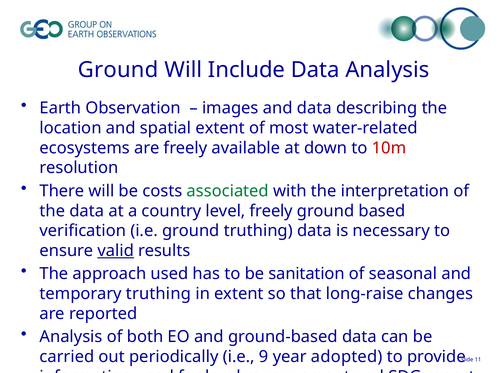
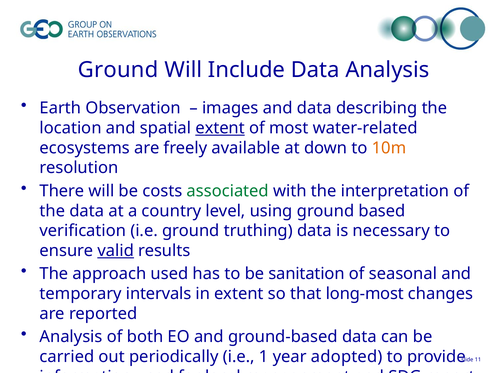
extent at (220, 128) underline: none -> present
10m colour: red -> orange
level freely: freely -> using
temporary truthing: truthing -> intervals
long-raise: long-raise -> long-most
9: 9 -> 1
